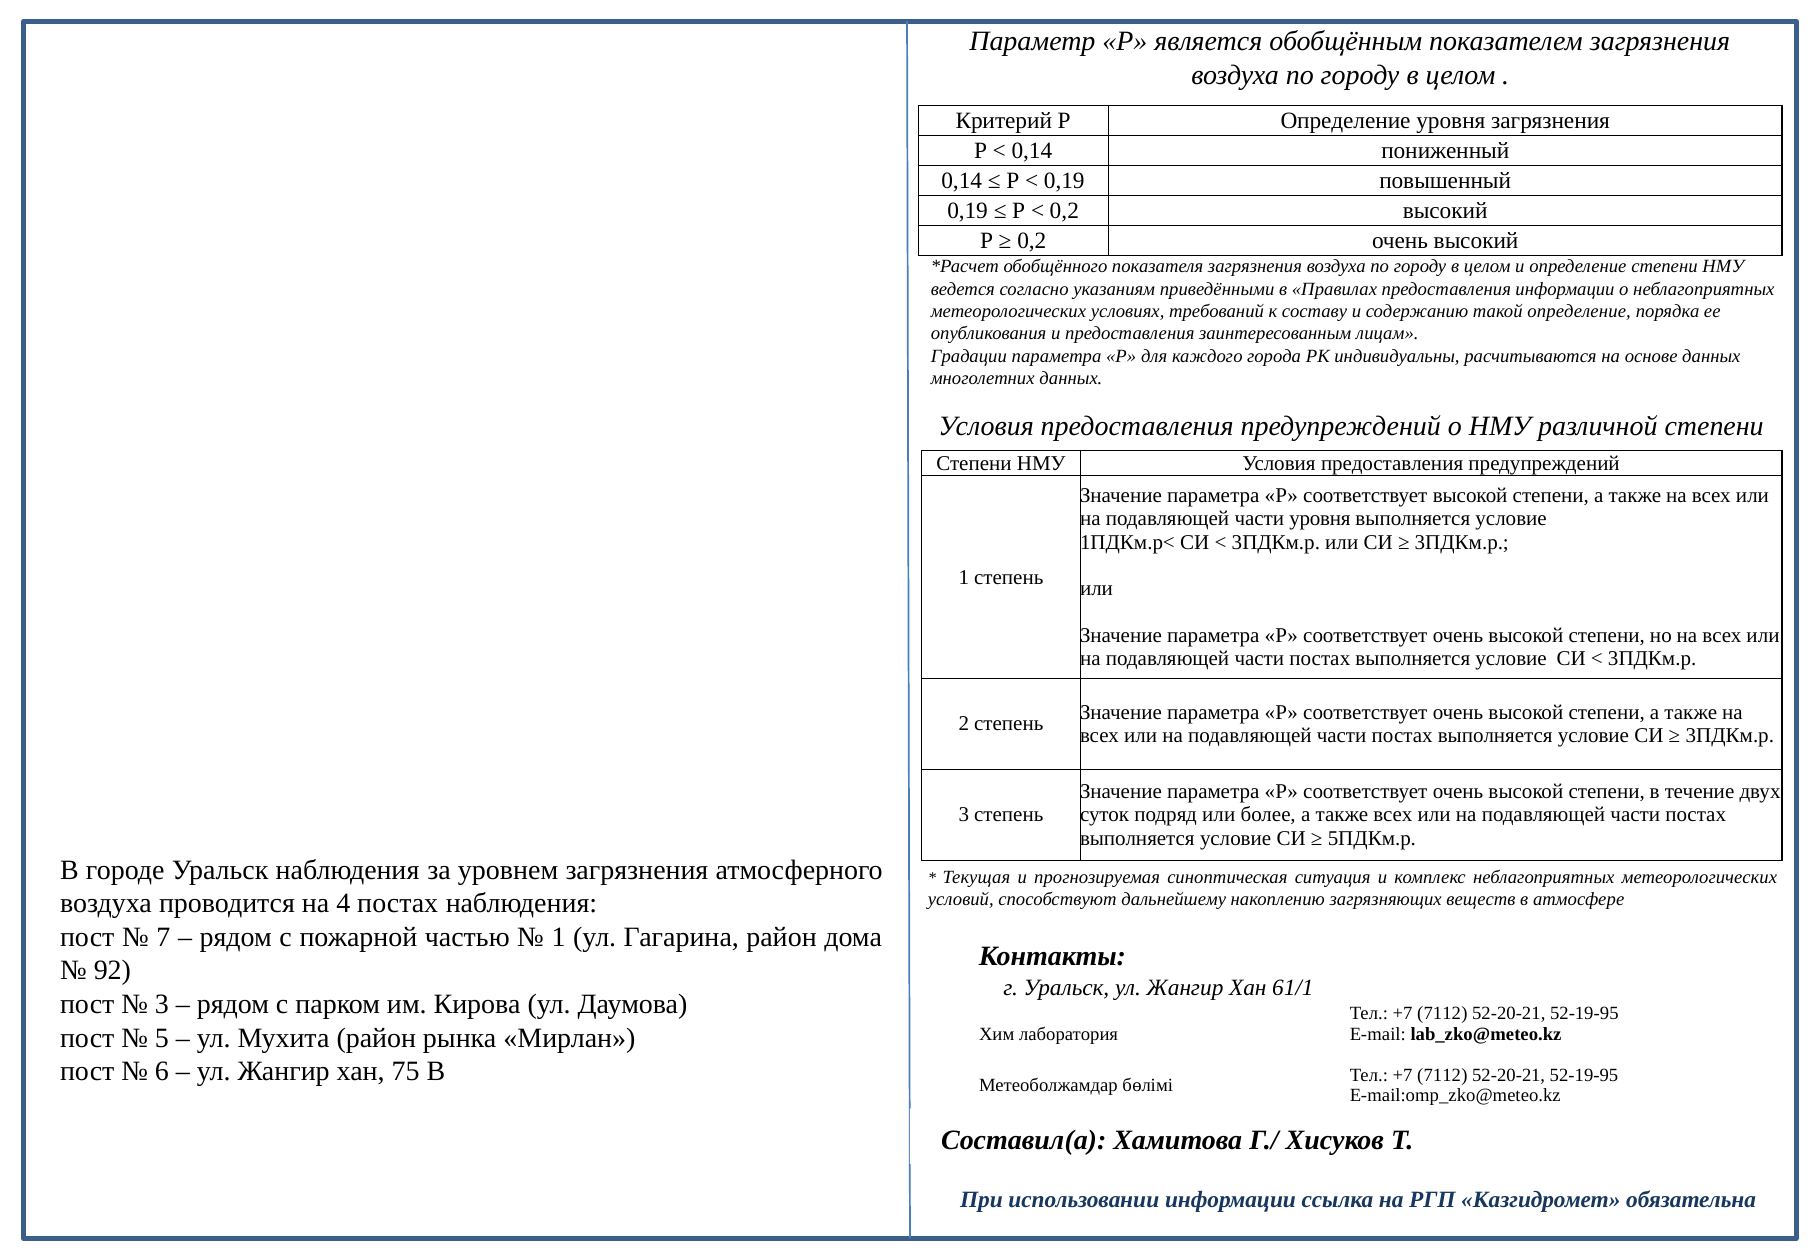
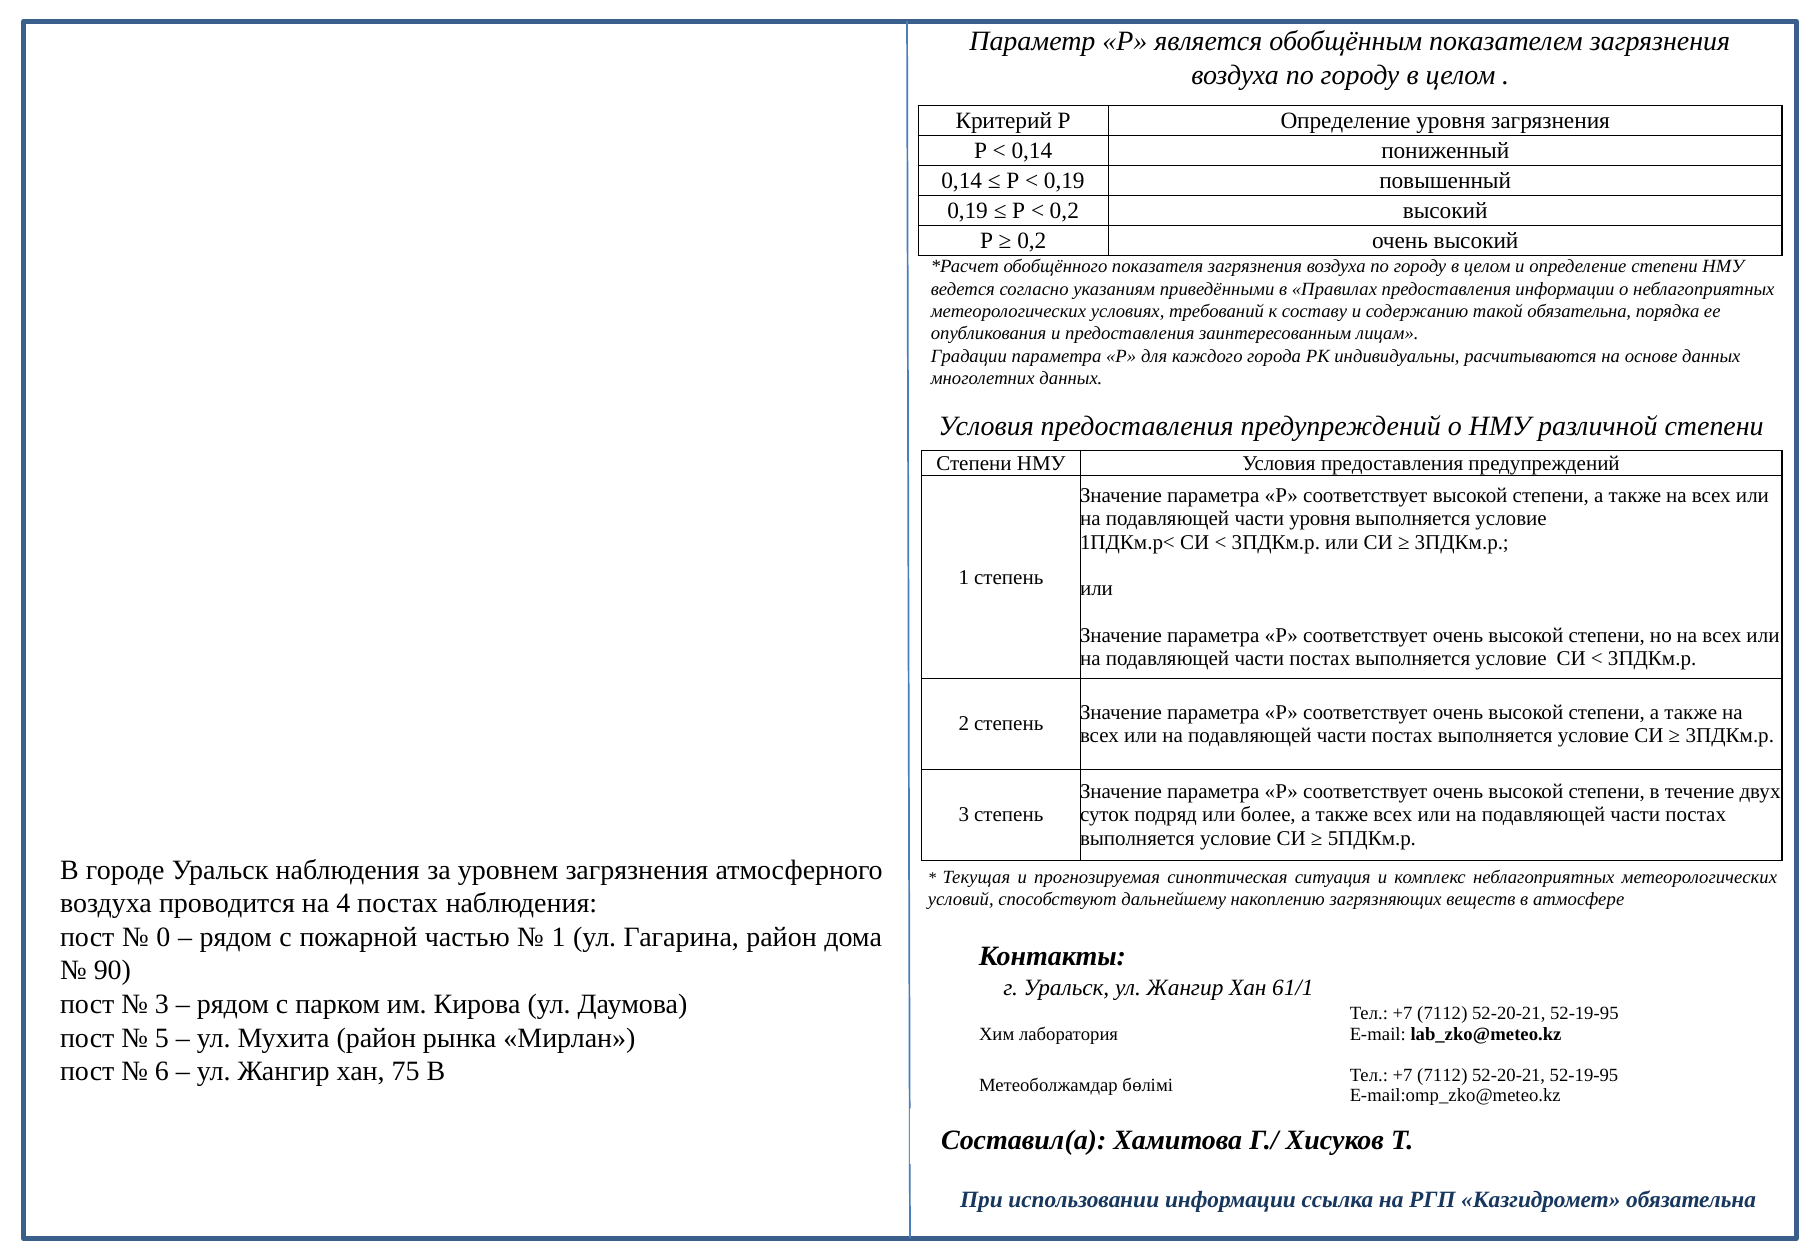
такой определение: определение -> обязательна
7: 7 -> 0
92: 92 -> 90
